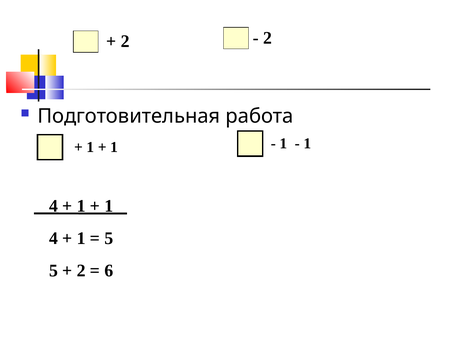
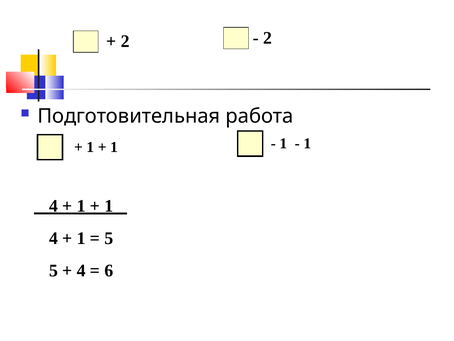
2 at (81, 270): 2 -> 4
